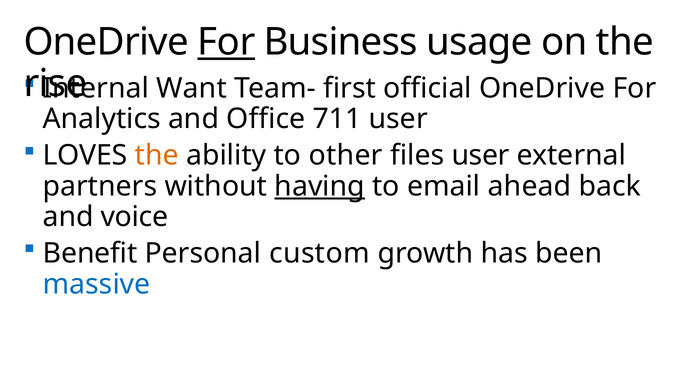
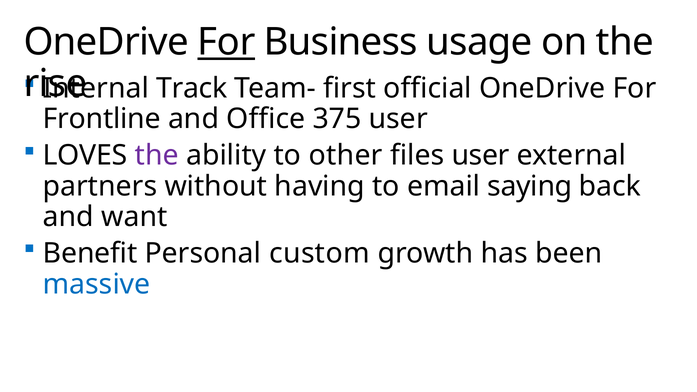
Want: Want -> Track
Analytics: Analytics -> Frontline
711: 711 -> 375
the at (157, 155) colour: orange -> purple
having underline: present -> none
ahead: ahead -> saying
voice: voice -> want
